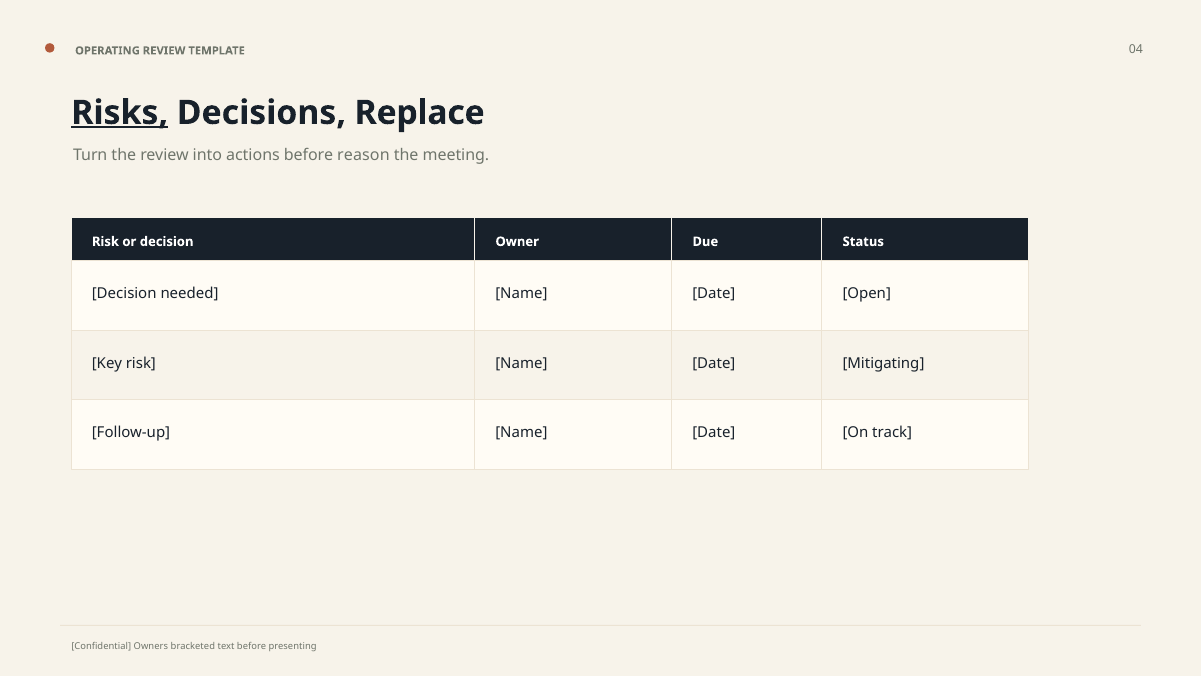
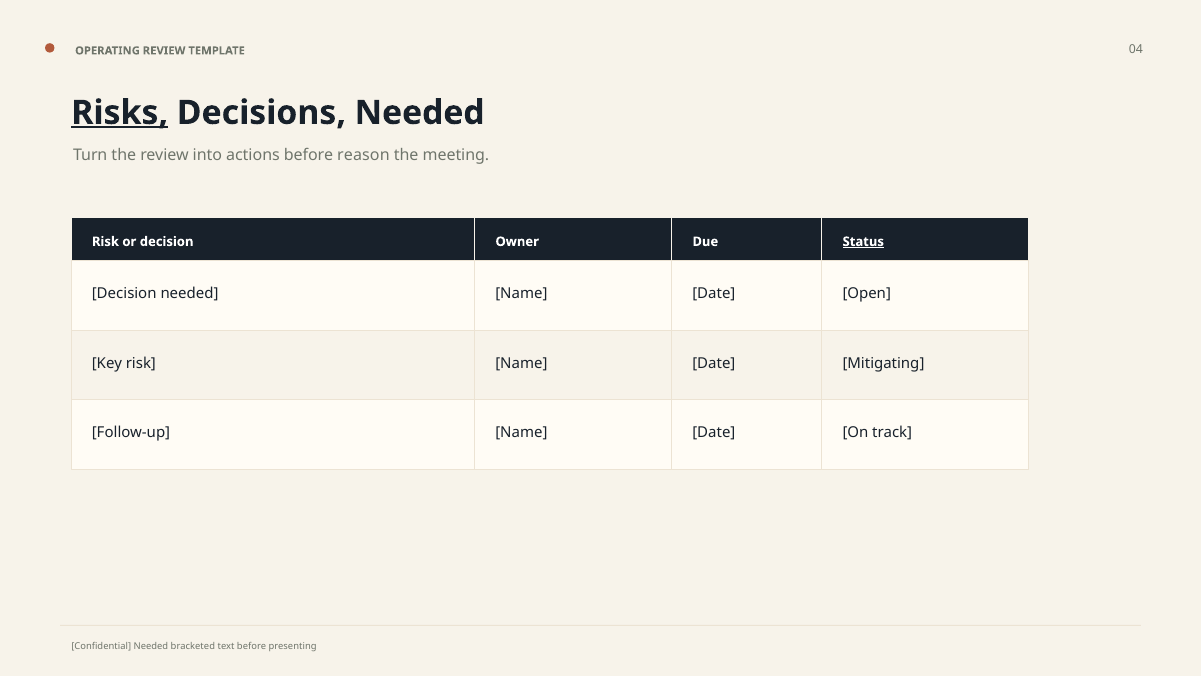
Decisions Replace: Replace -> Needed
Status underline: none -> present
Confidential Owners: Owners -> Needed
